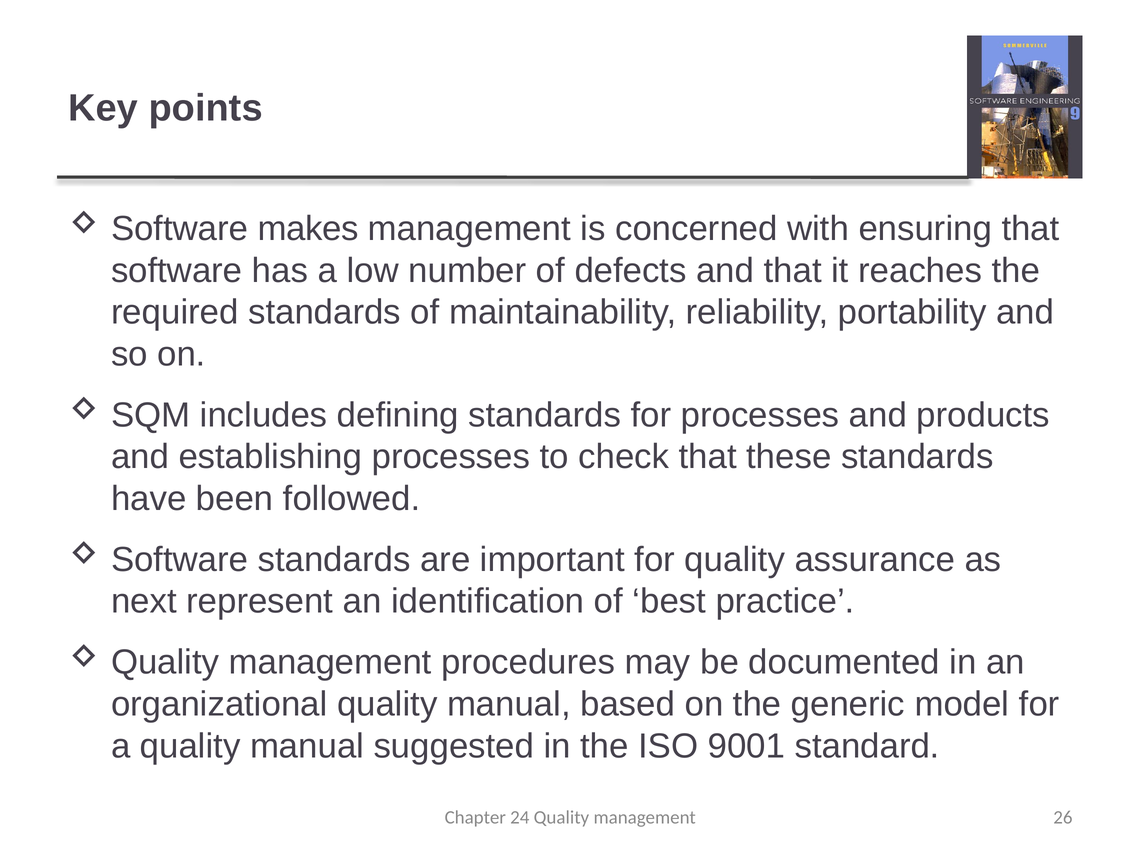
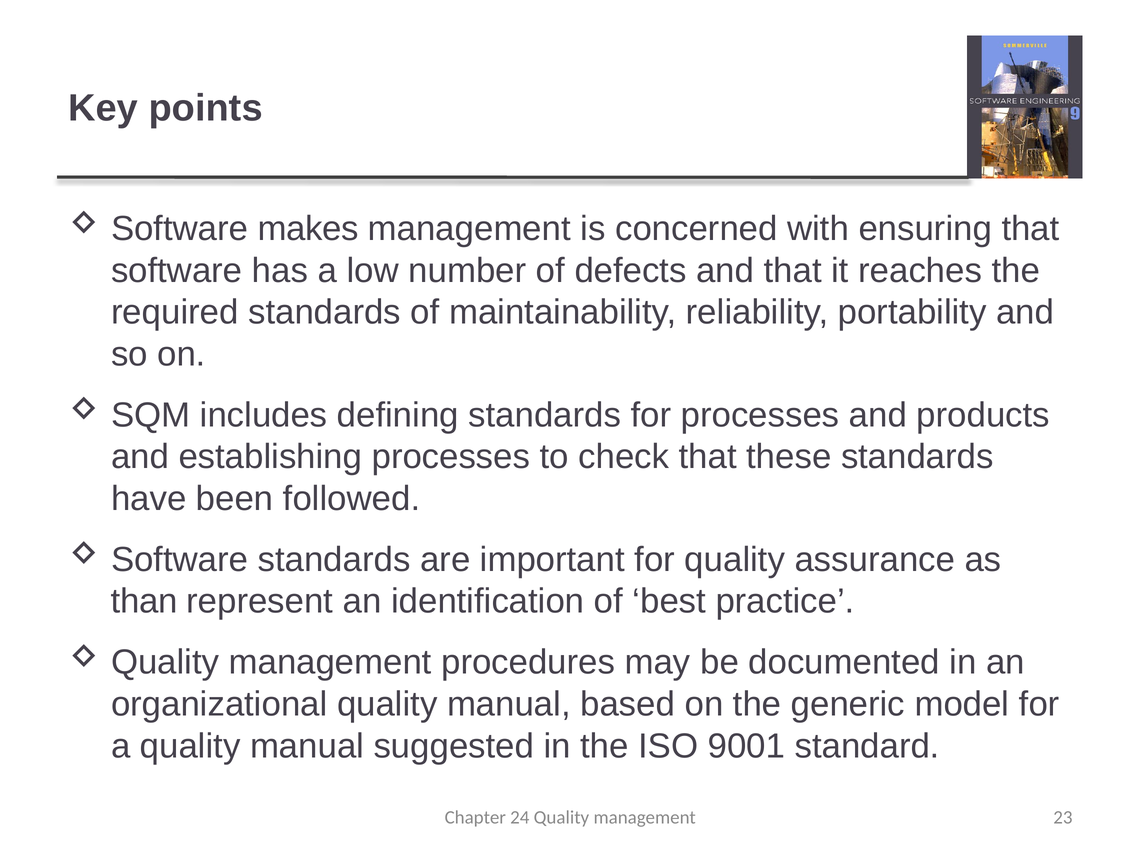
next: next -> than
26: 26 -> 23
